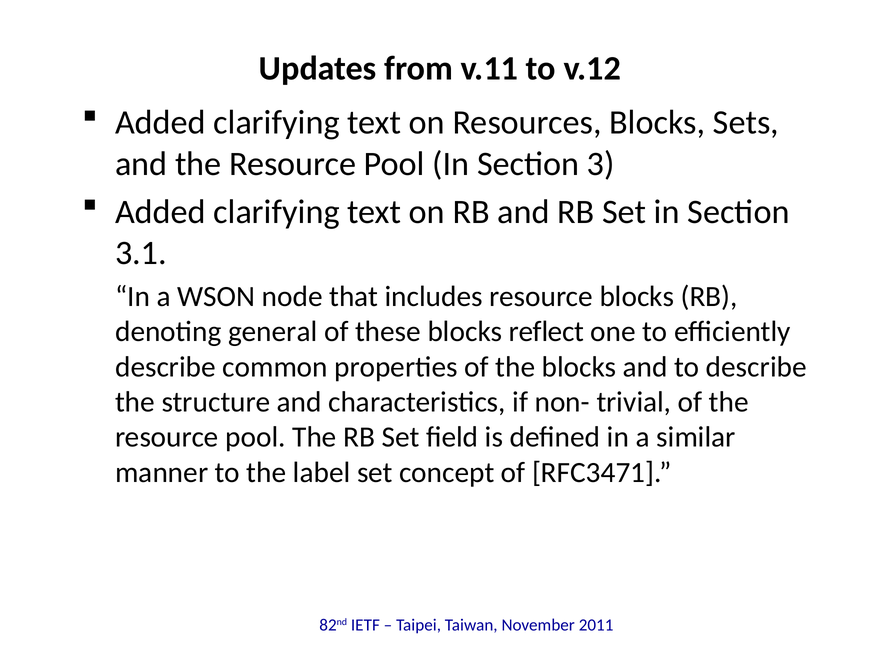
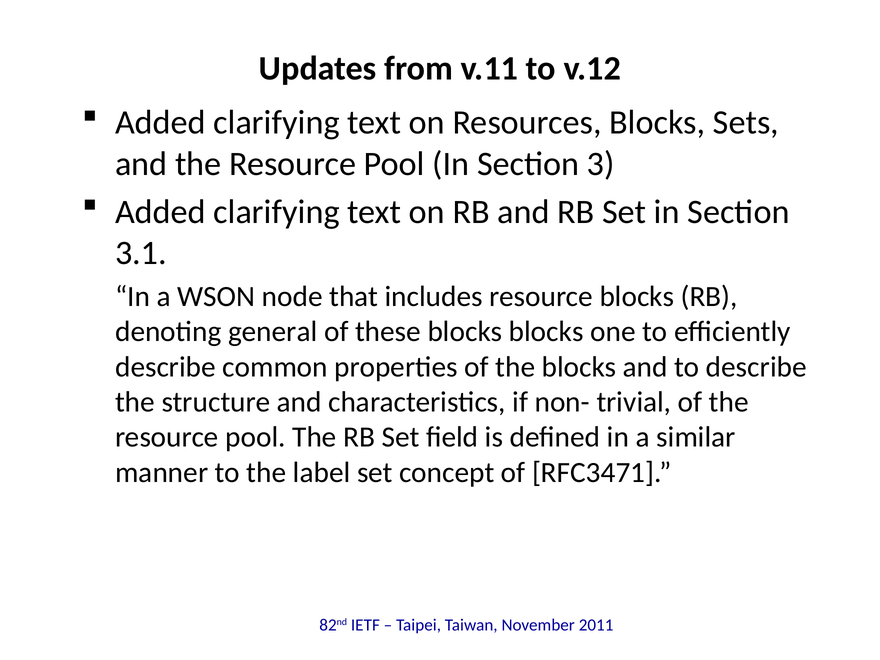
blocks reflect: reflect -> blocks
